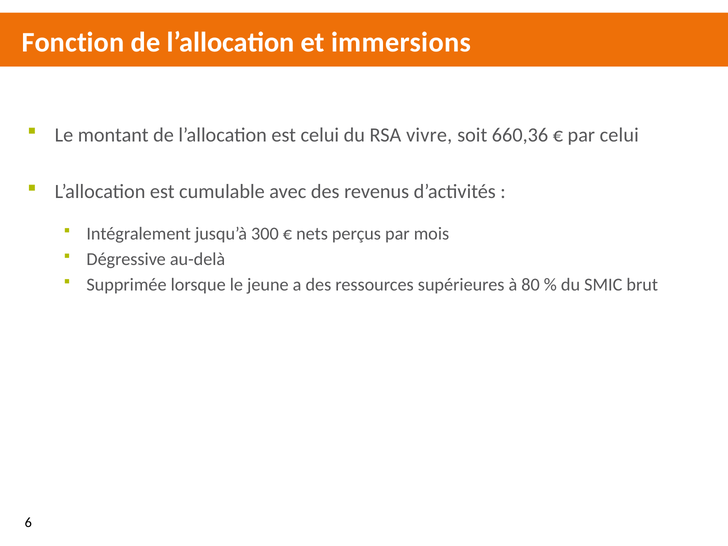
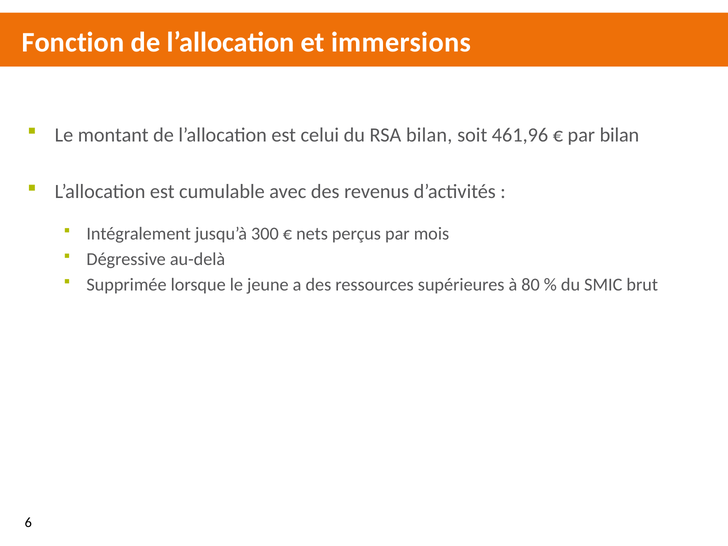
RSA vivre: vivre -> bilan
660,36: 660,36 -> 461,96
par celui: celui -> bilan
